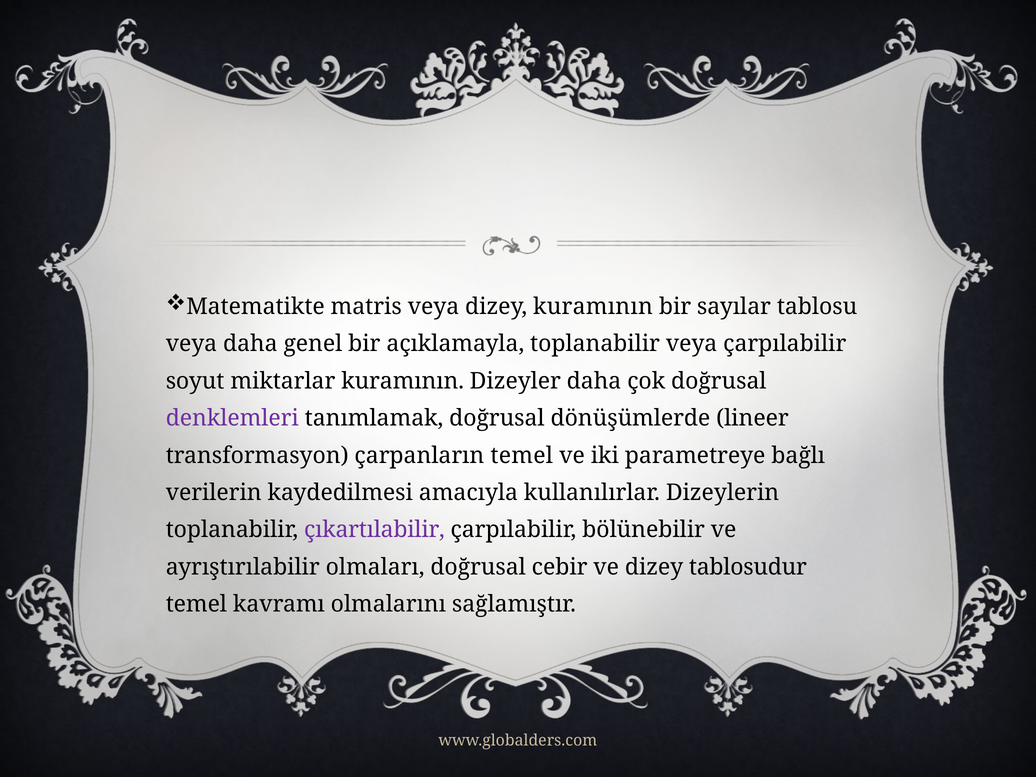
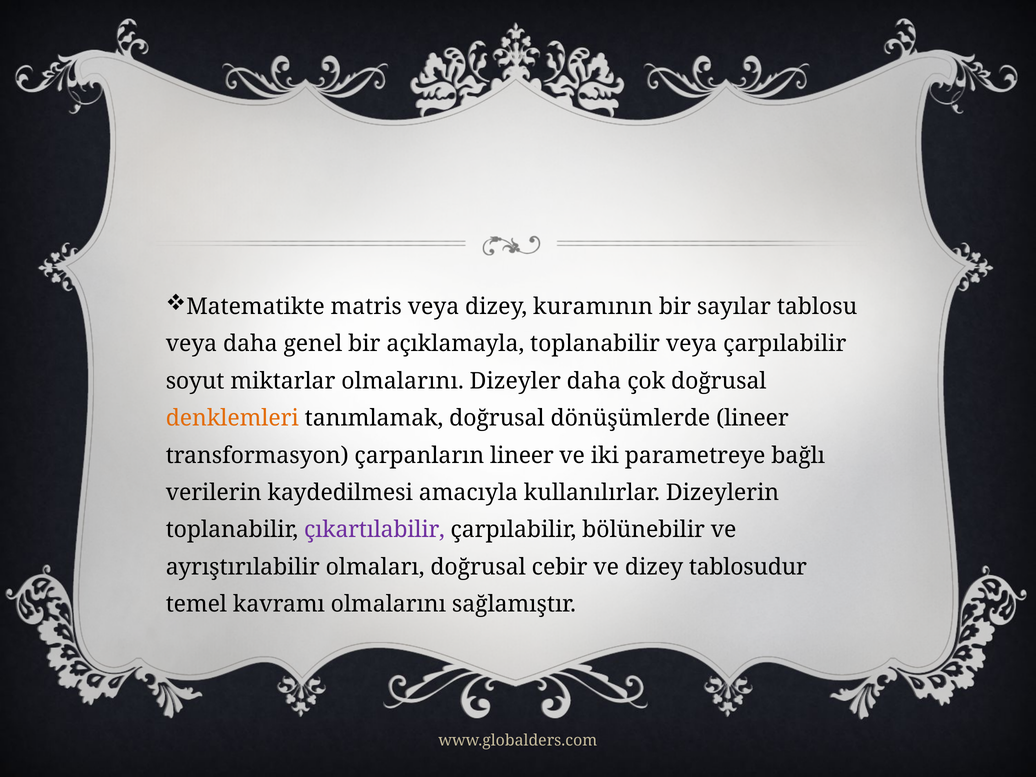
miktarlar kuramının: kuramının -> olmalarını
denklemleri colour: purple -> orange
çarpanların temel: temel -> lineer
